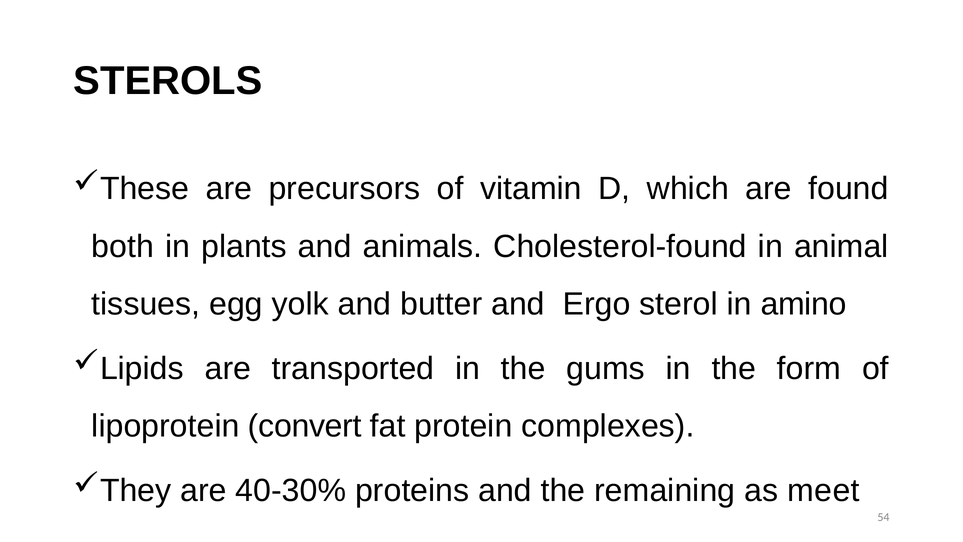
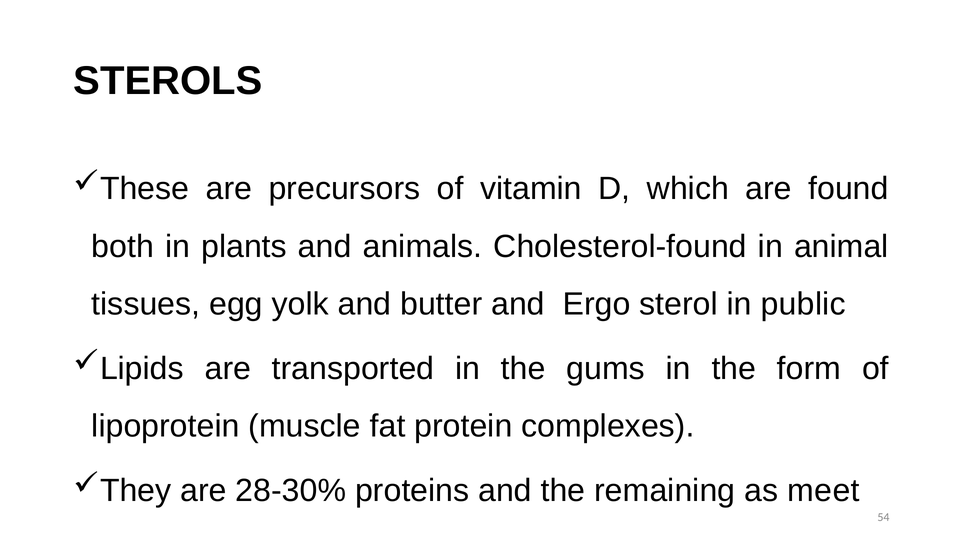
amino: amino -> public
convert: convert -> muscle
40-30%: 40-30% -> 28-30%
